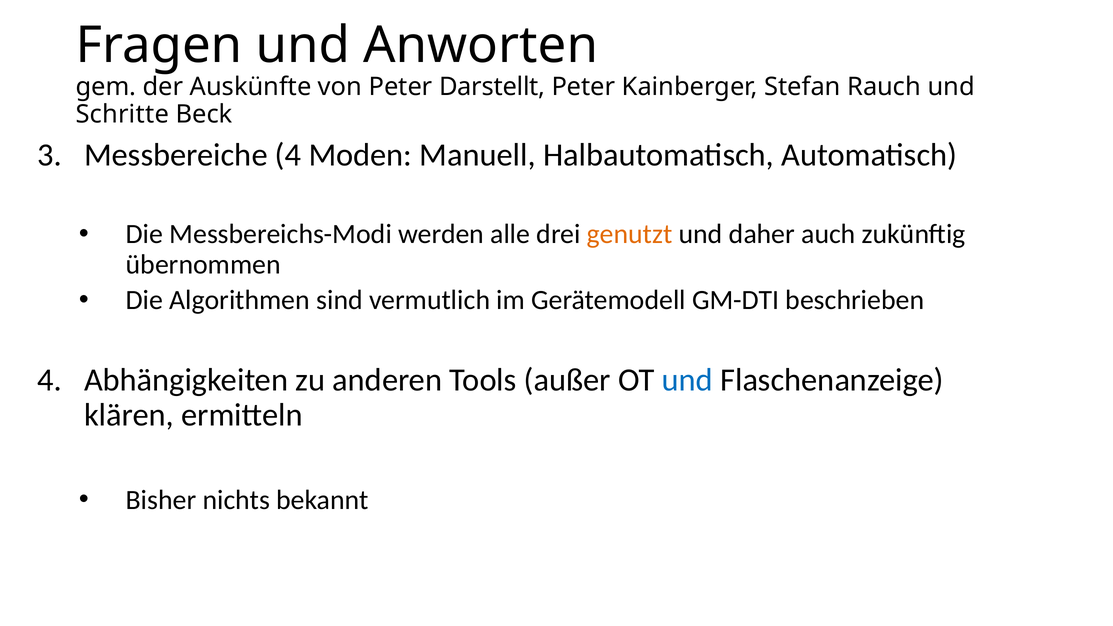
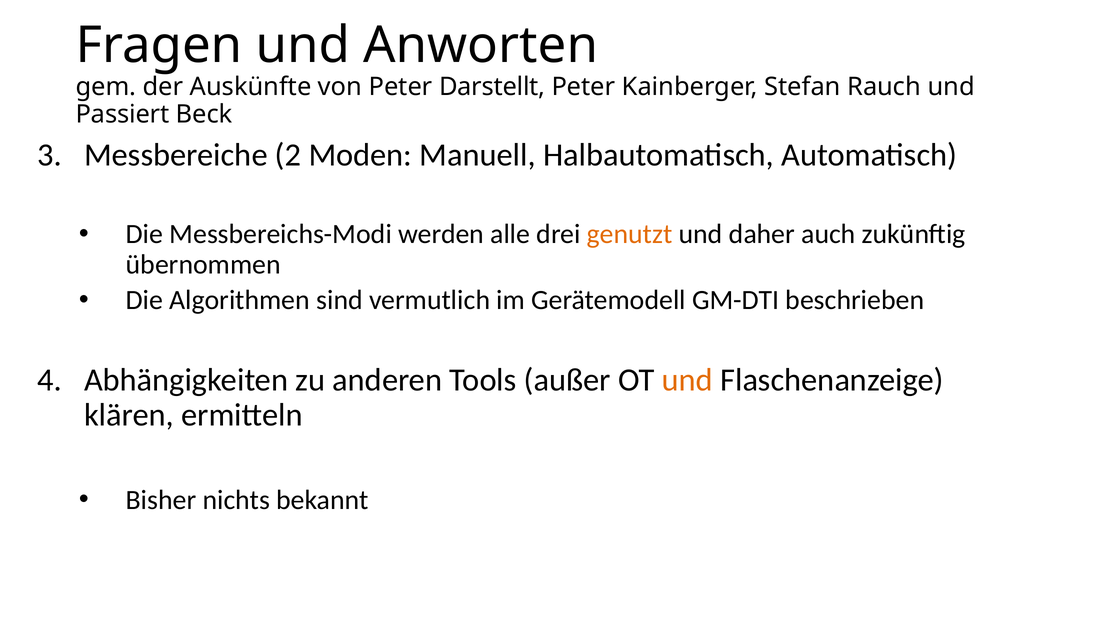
Schritte: Schritte -> Passiert
Messbereiche 4: 4 -> 2
und at (687, 380) colour: blue -> orange
